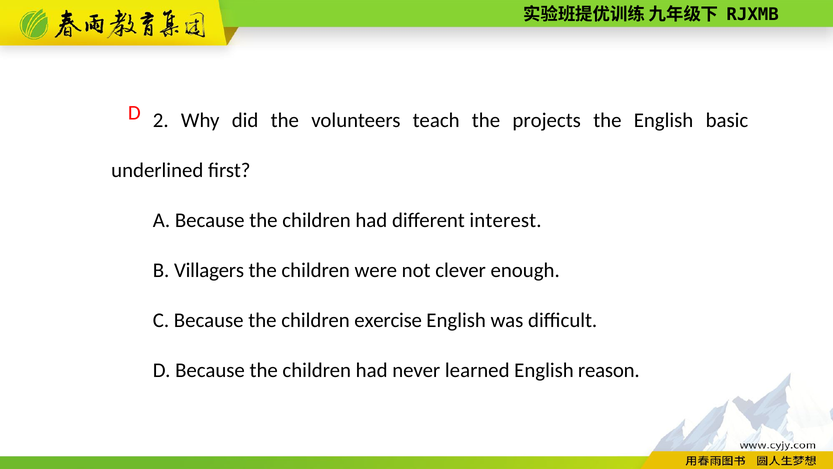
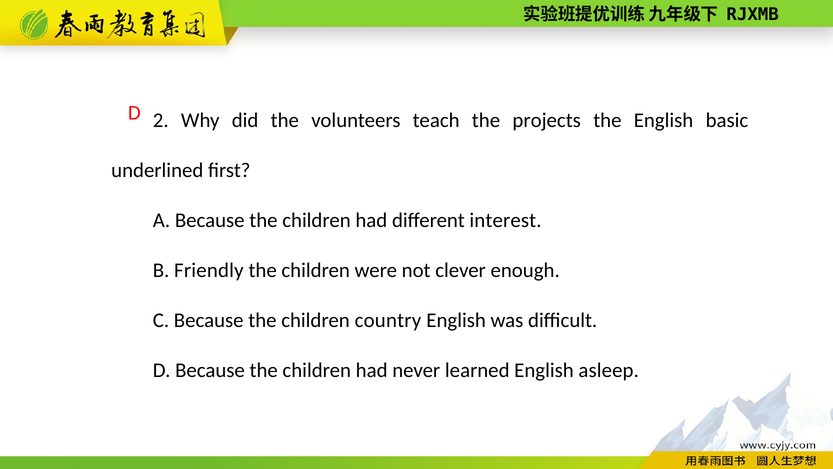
Villagers: Villagers -> Friendly
exercise: exercise -> country
reason: reason -> asleep
